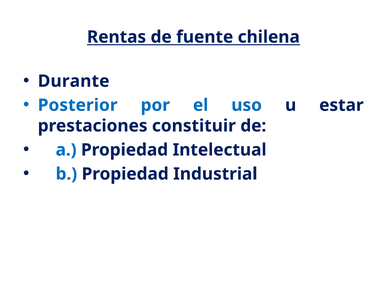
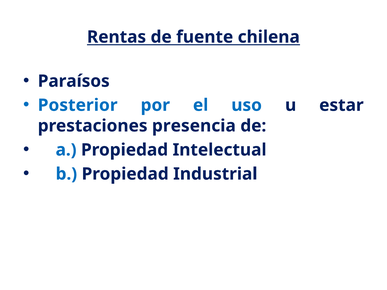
Durante: Durante -> Paraísos
constituir: constituir -> presencia
